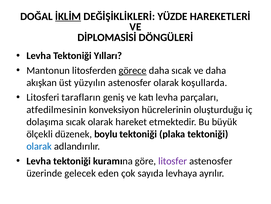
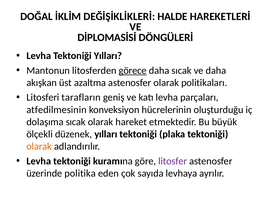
İKLİM underline: present -> none
YÜZDE: YÜZDE -> HALDE
yüzyılın: yüzyılın -> azaltma
koşullarda: koşullarda -> politikaları
düzenek boylu: boylu -> yılları
olarak at (39, 146) colour: blue -> orange
gelecek: gelecek -> politika
